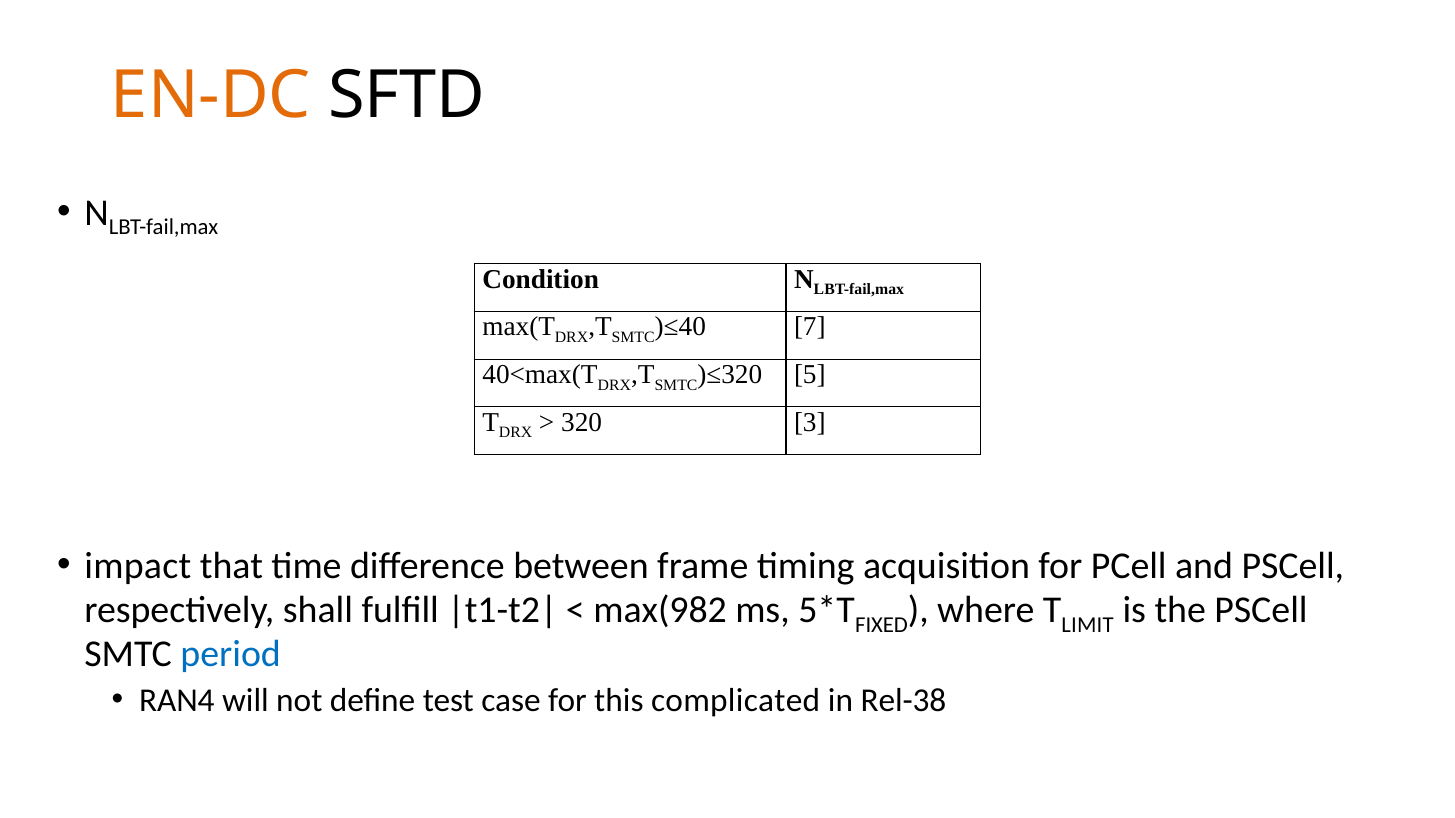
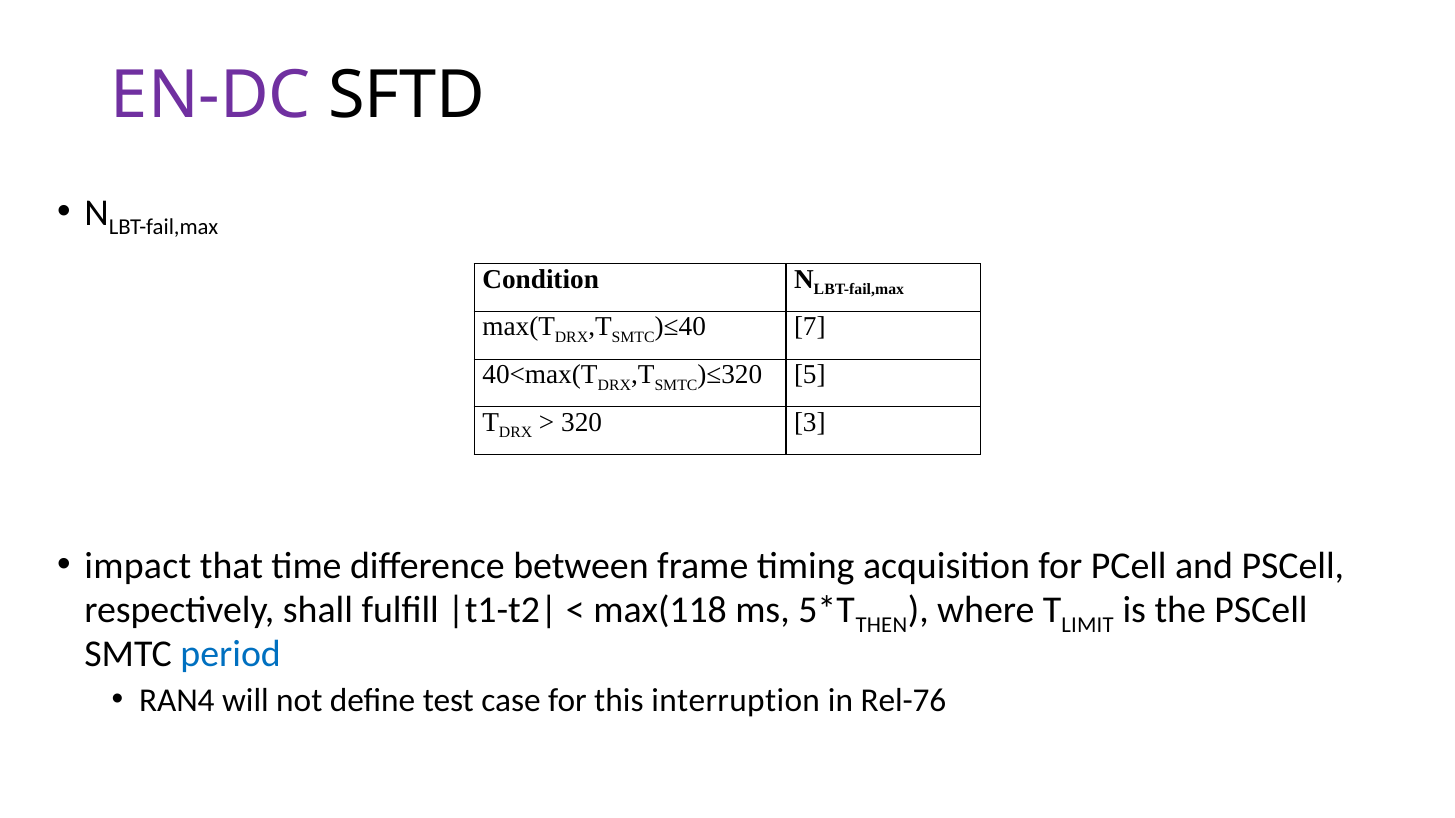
EN-DC colour: orange -> purple
max(982: max(982 -> max(118
FIXED: FIXED -> THEN
complicated: complicated -> interruption
Rel-38: Rel-38 -> Rel-76
